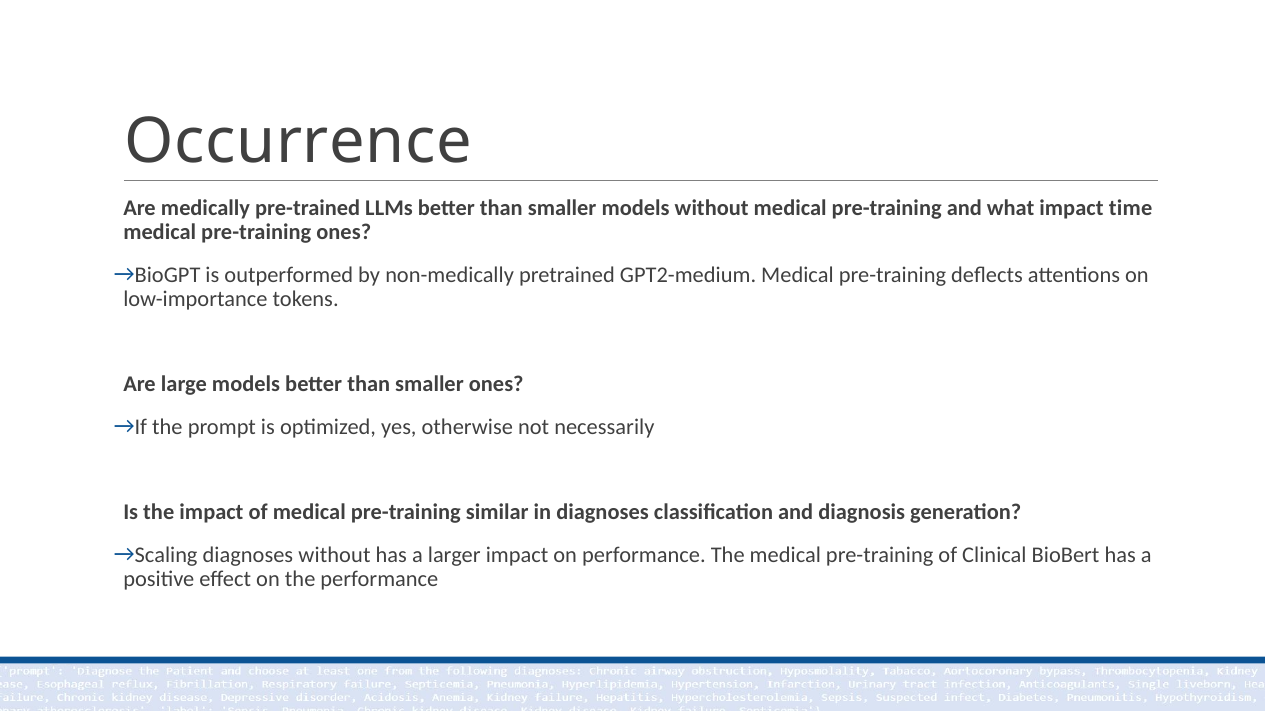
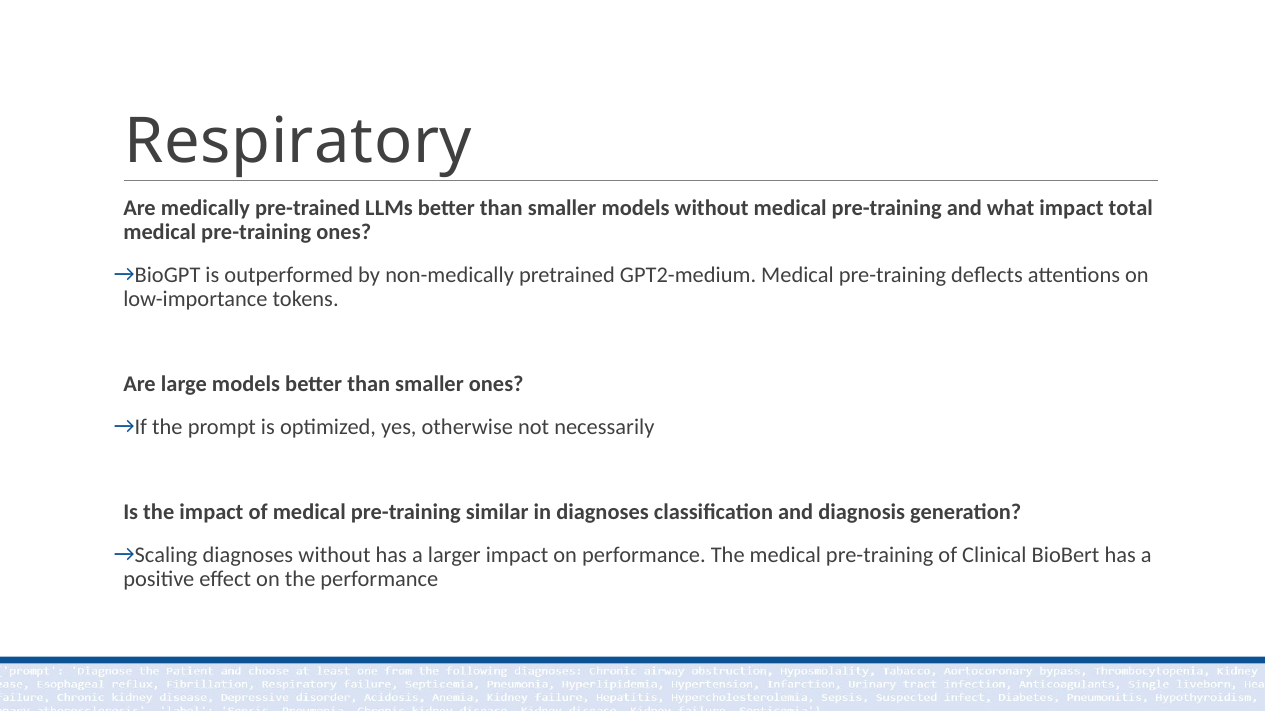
Occurrence: Occurrence -> Respiratory
time: time -> total
